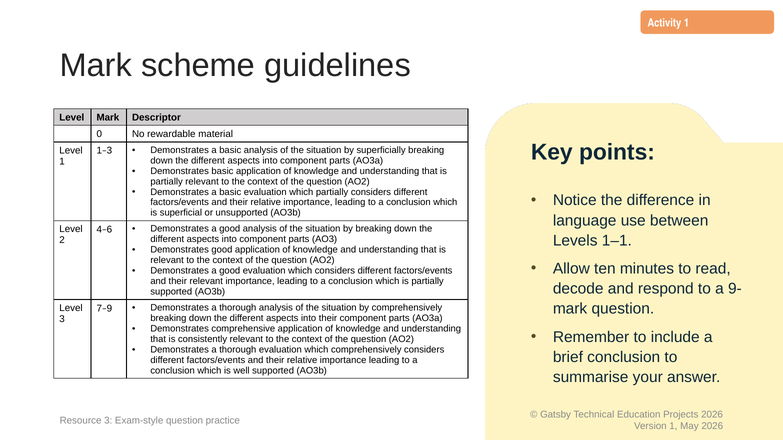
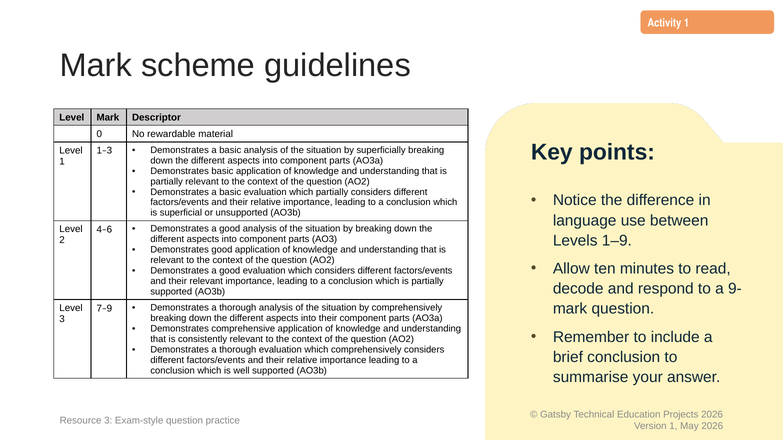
1–1: 1–1 -> 1–9
